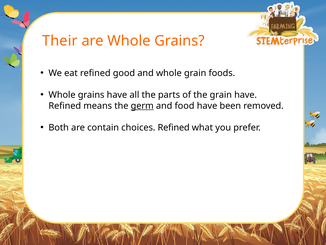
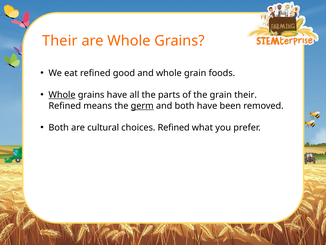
Whole at (62, 95) underline: none -> present
grain have: have -> their
and food: food -> both
contain: contain -> cultural
